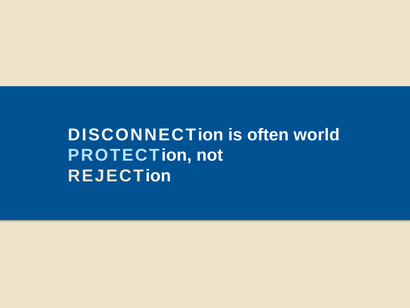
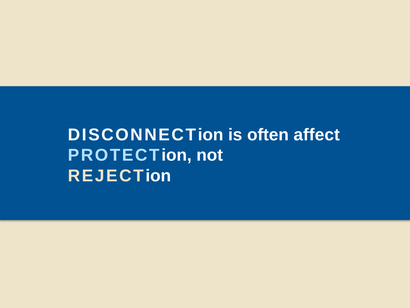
world: world -> affect
